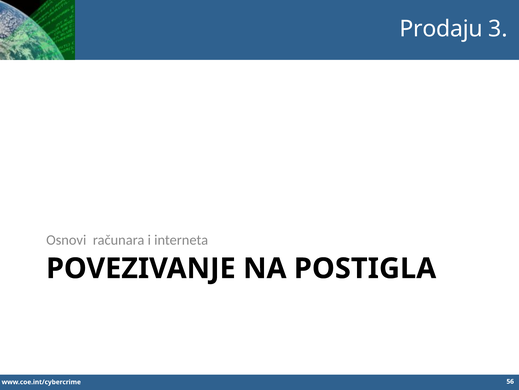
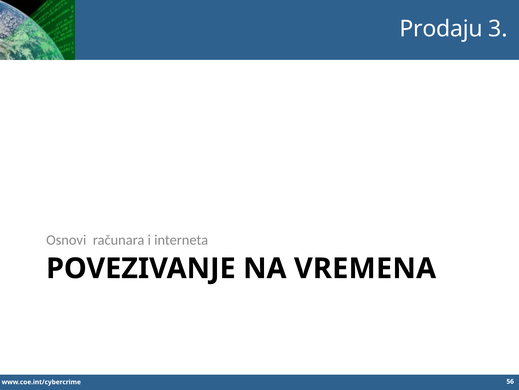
POSTIGLA: POSTIGLA -> VREMENA
